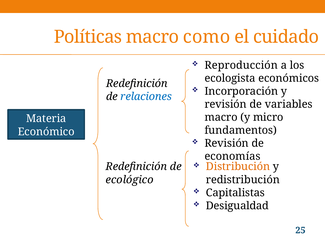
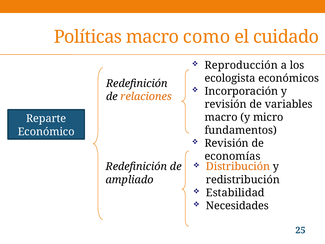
relaciones colour: blue -> orange
Materia: Materia -> Reparte
ecológico: ecológico -> ampliado
Capitalistas: Capitalistas -> Estabilidad
Desigualdad: Desigualdad -> Necesidades
